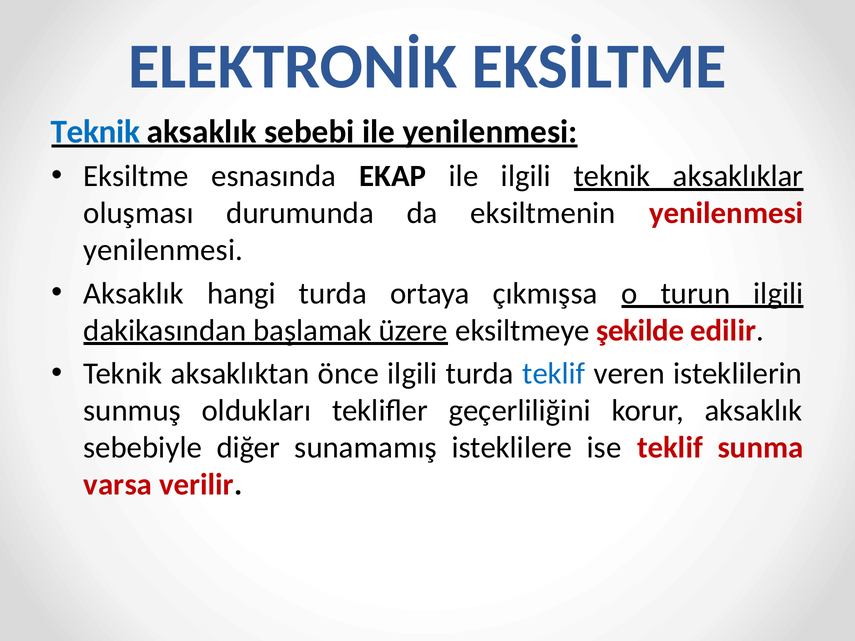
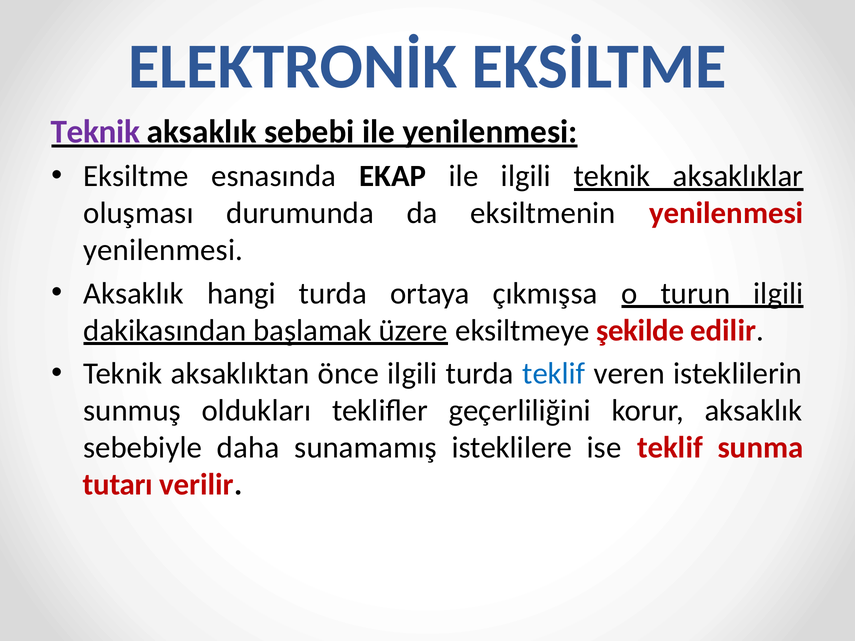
Teknik at (95, 132) colour: blue -> purple
diğer: diğer -> daha
varsa: varsa -> tutarı
